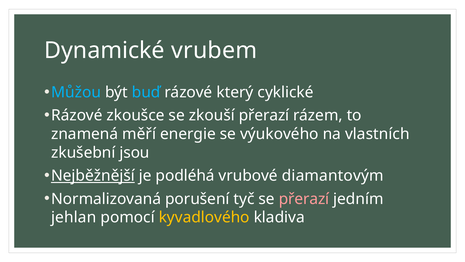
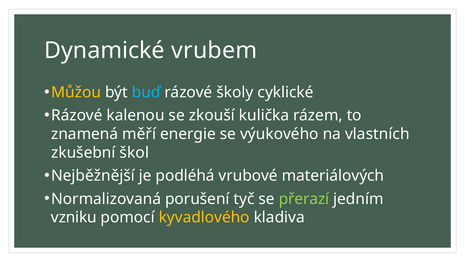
Můžou colour: light blue -> yellow
který: který -> školy
zkoušce: zkoušce -> kalenou
zkouší přerazí: přerazí -> kulička
jsou: jsou -> škol
Nejběžnější underline: present -> none
diamantovým: diamantovým -> materiálových
přerazí at (304, 199) colour: pink -> light green
jehlan: jehlan -> vzniku
